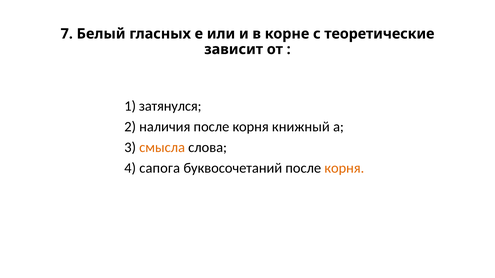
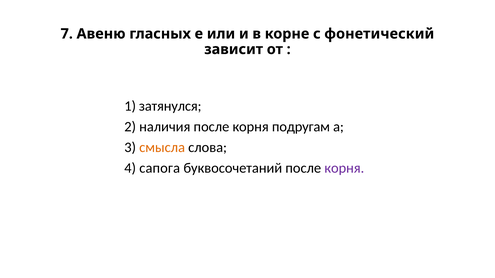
Белый: Белый -> Авеню
теоретические: теоретические -> фонетический
книжный: книжный -> подругам
корня at (344, 168) colour: orange -> purple
